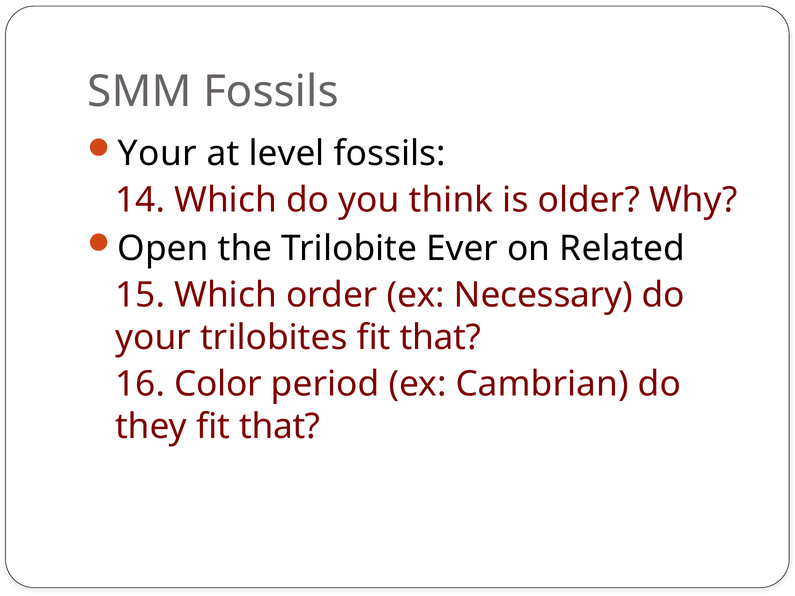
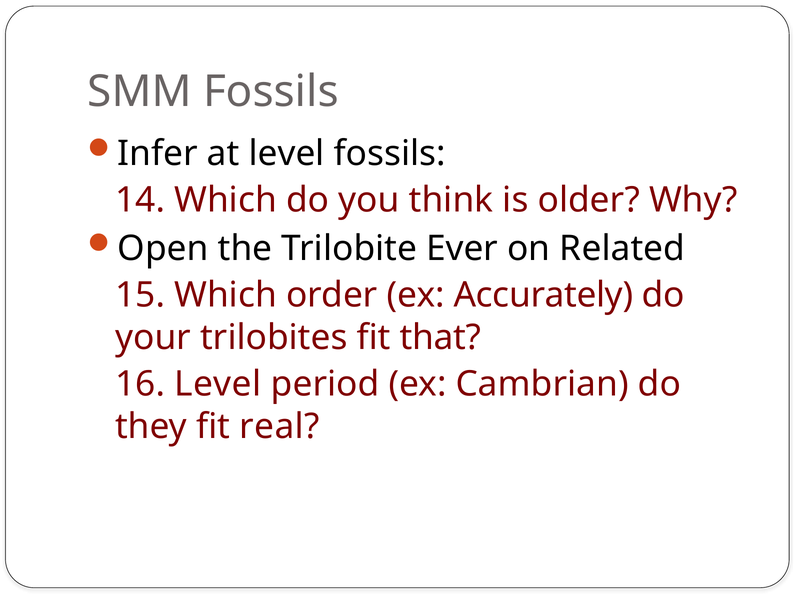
Your at (157, 154): Your -> Infer
Necessary: Necessary -> Accurately
16 Color: Color -> Level
they fit that: that -> real
